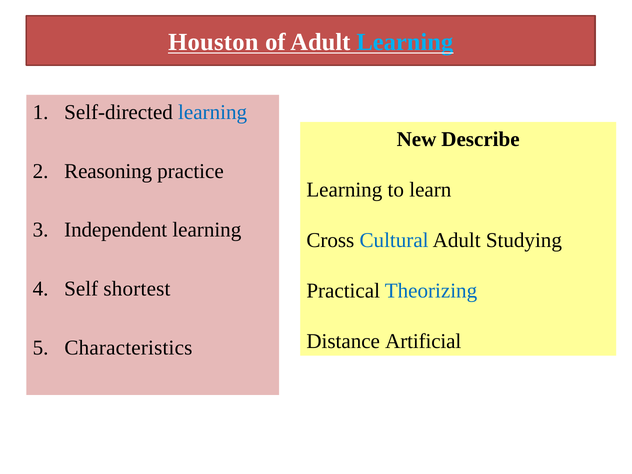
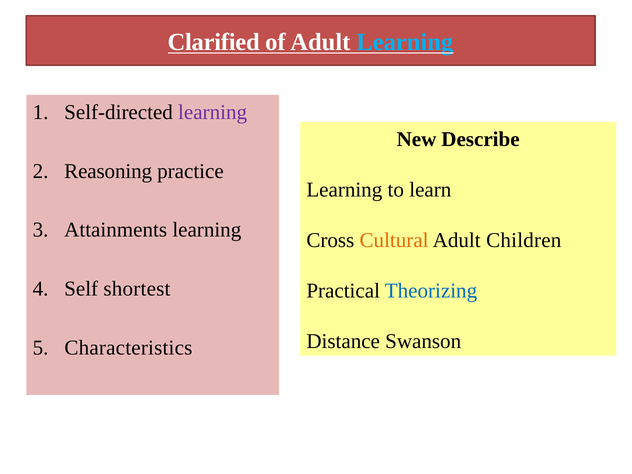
Houston: Houston -> Clarified
learning at (213, 112) colour: blue -> purple
Independent: Independent -> Attainments
Cultural colour: blue -> orange
Studying: Studying -> Children
Artificial: Artificial -> Swanson
